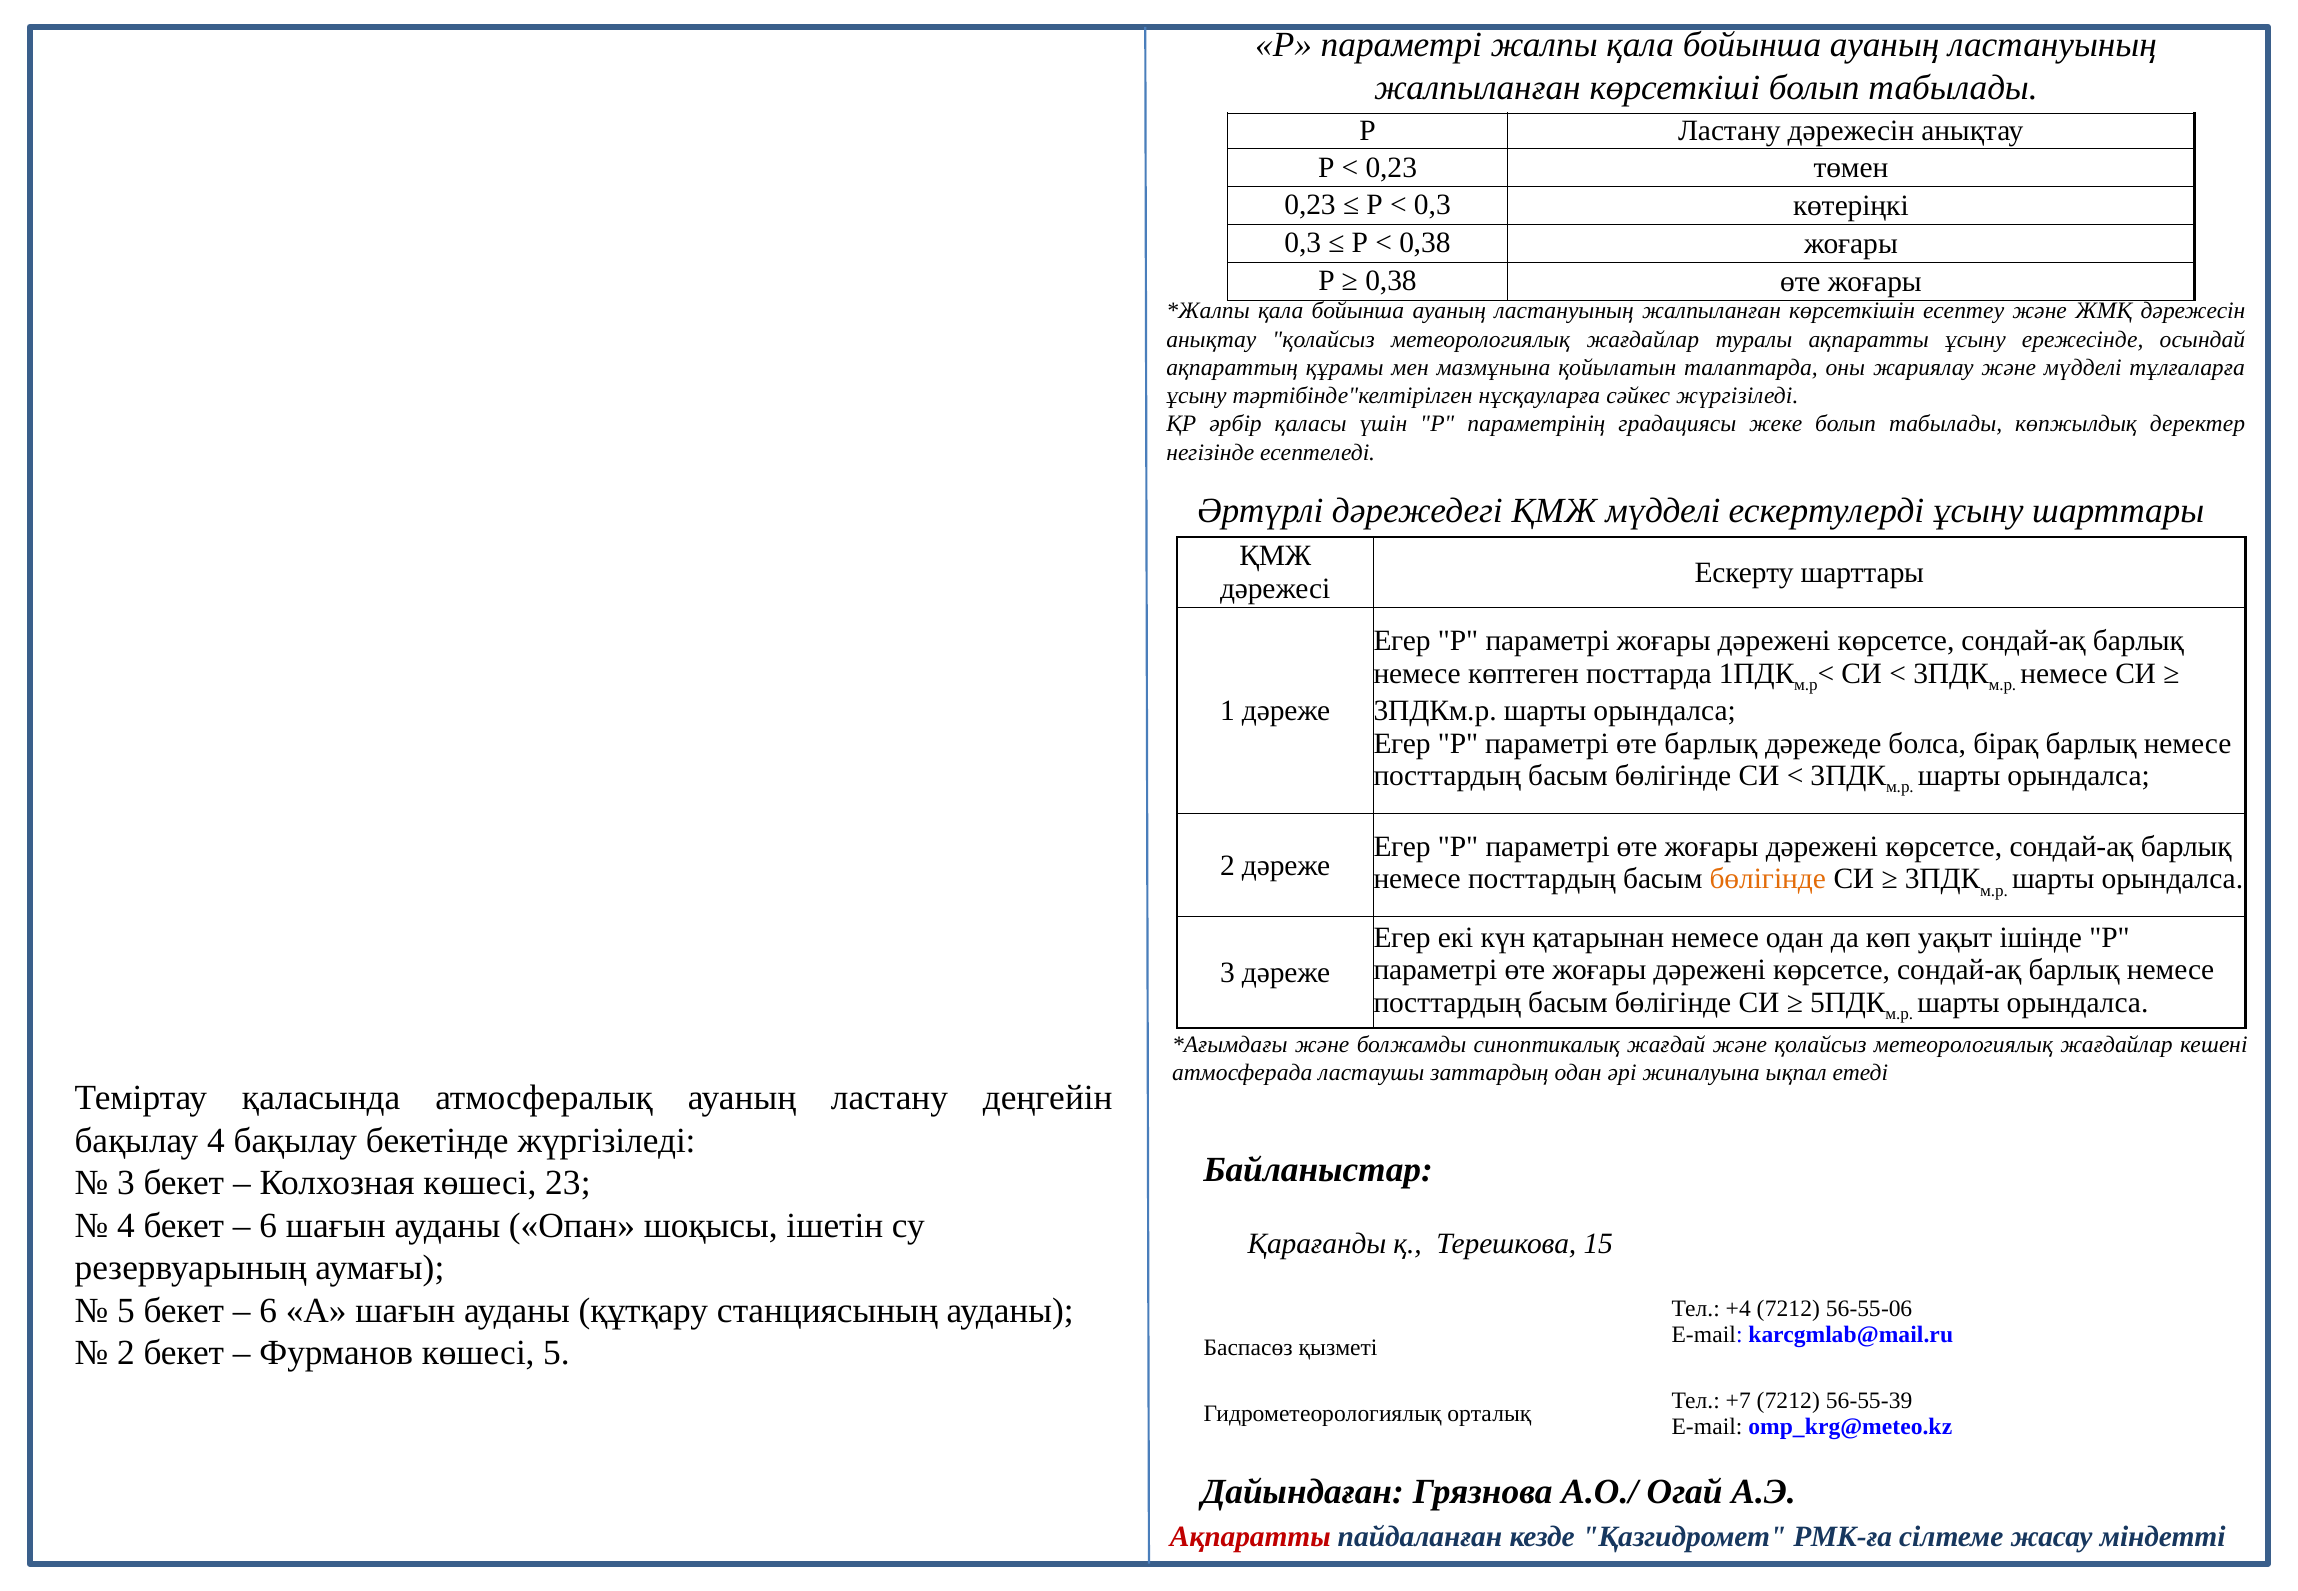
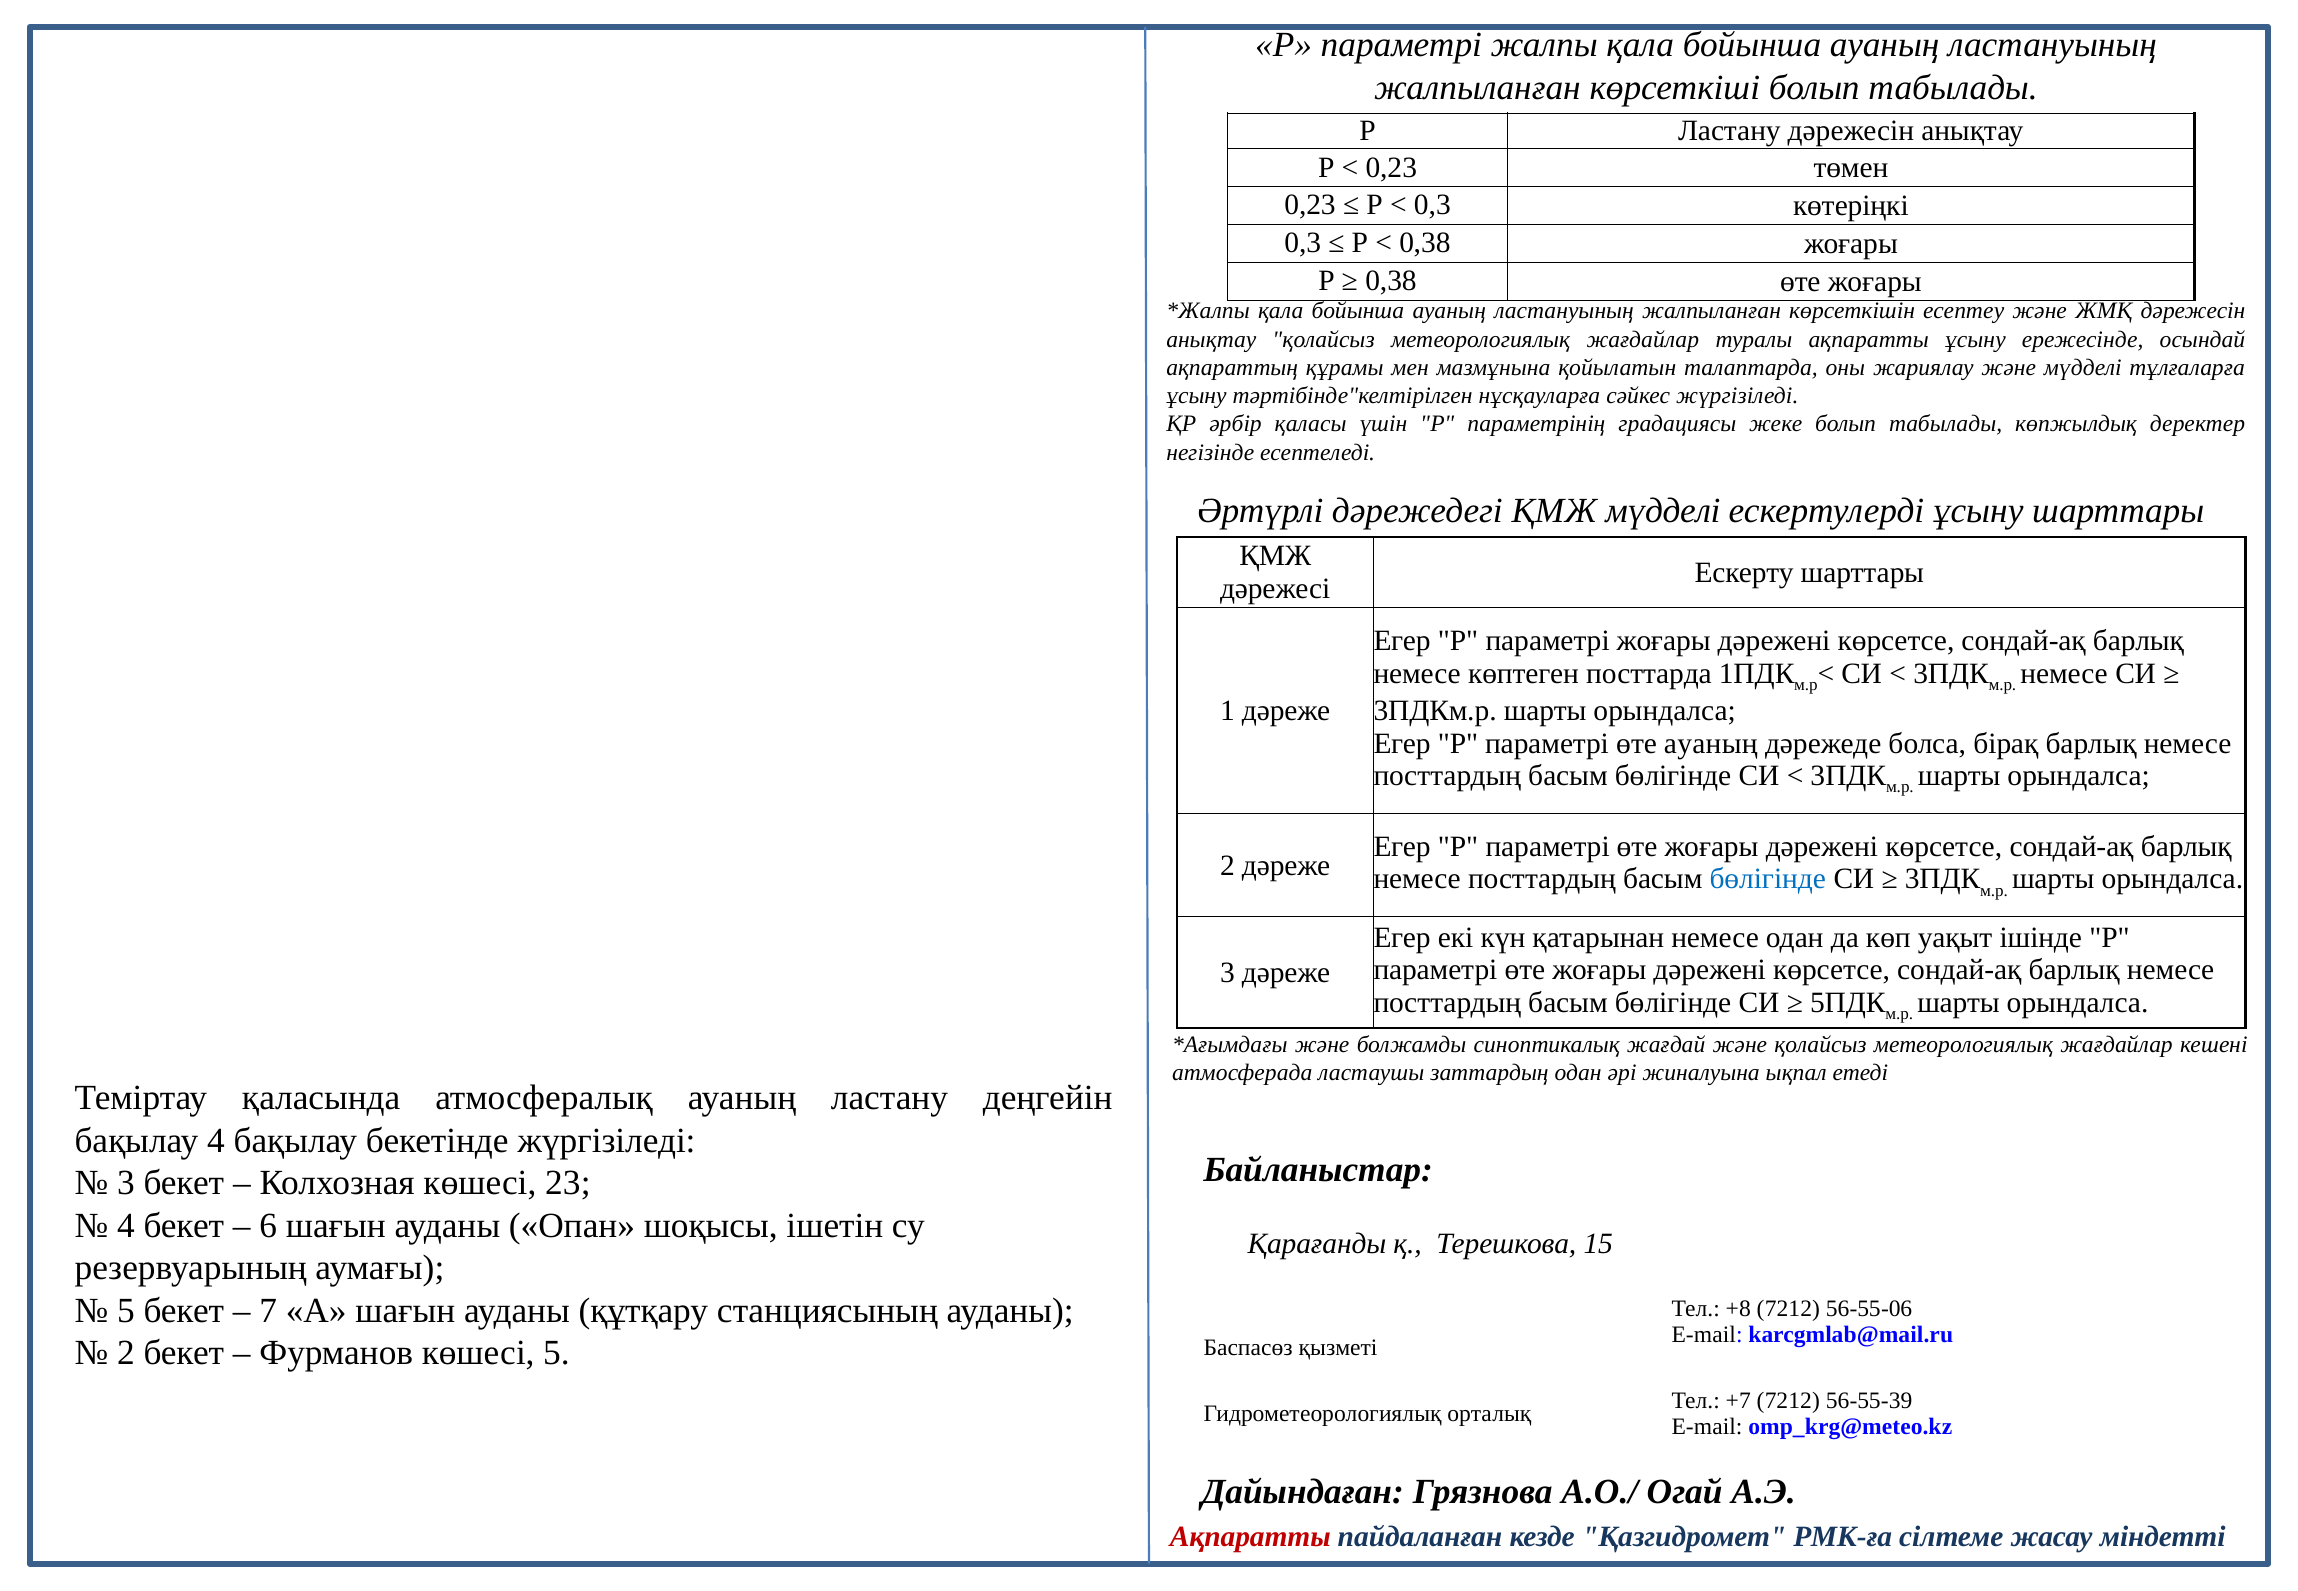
өте барлық: барлық -> ауаның
бөлігінде at (1768, 879) colour: orange -> blue
6 at (268, 1310): 6 -> 7
+4: +4 -> +8
